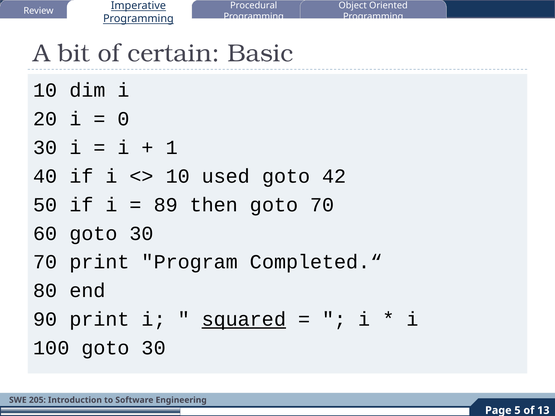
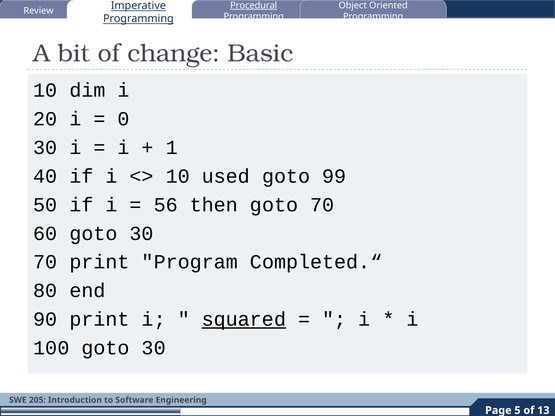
Procedural underline: none -> present
certain: certain -> change
42: 42 -> 99
89: 89 -> 56
